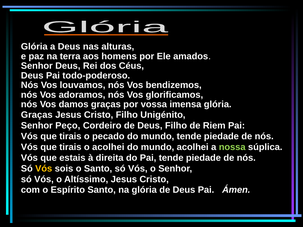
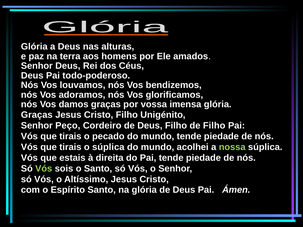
de Riem: Riem -> Filho
o acolhei: acolhei -> súplica
Vós at (44, 169) colour: yellow -> light green
